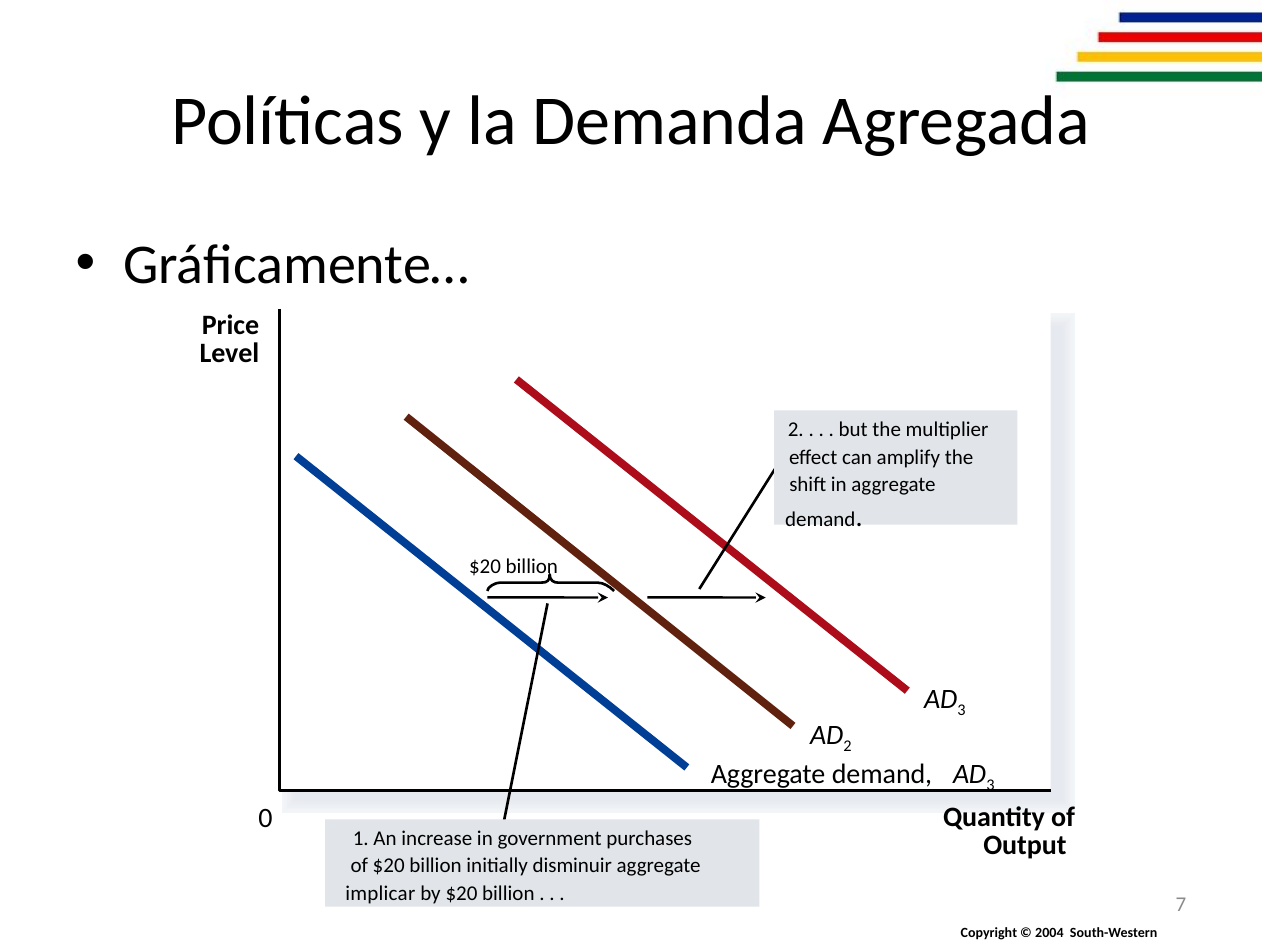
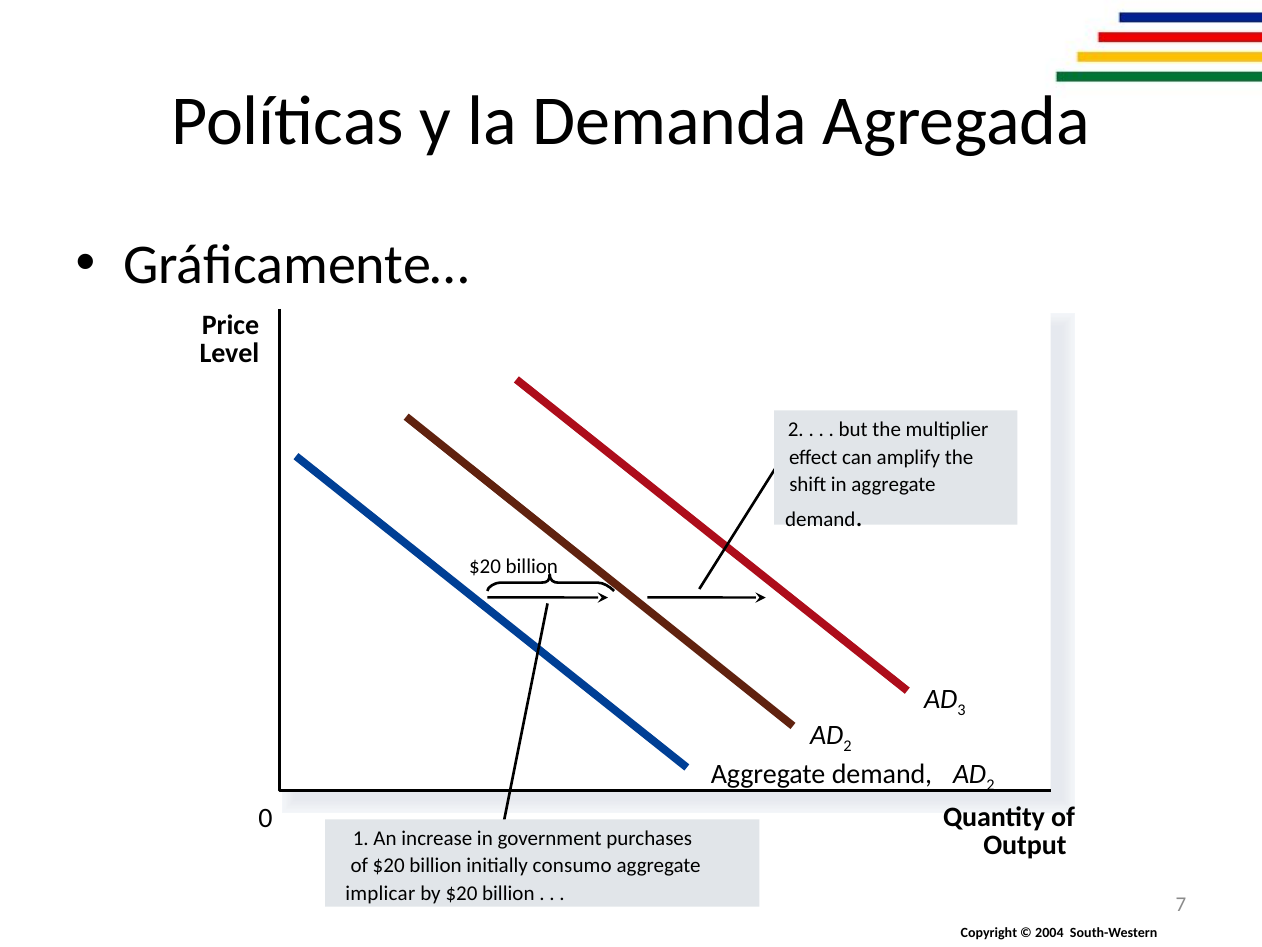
3 at (990, 785): 3 -> 2
disminuir: disminuir -> consumo
